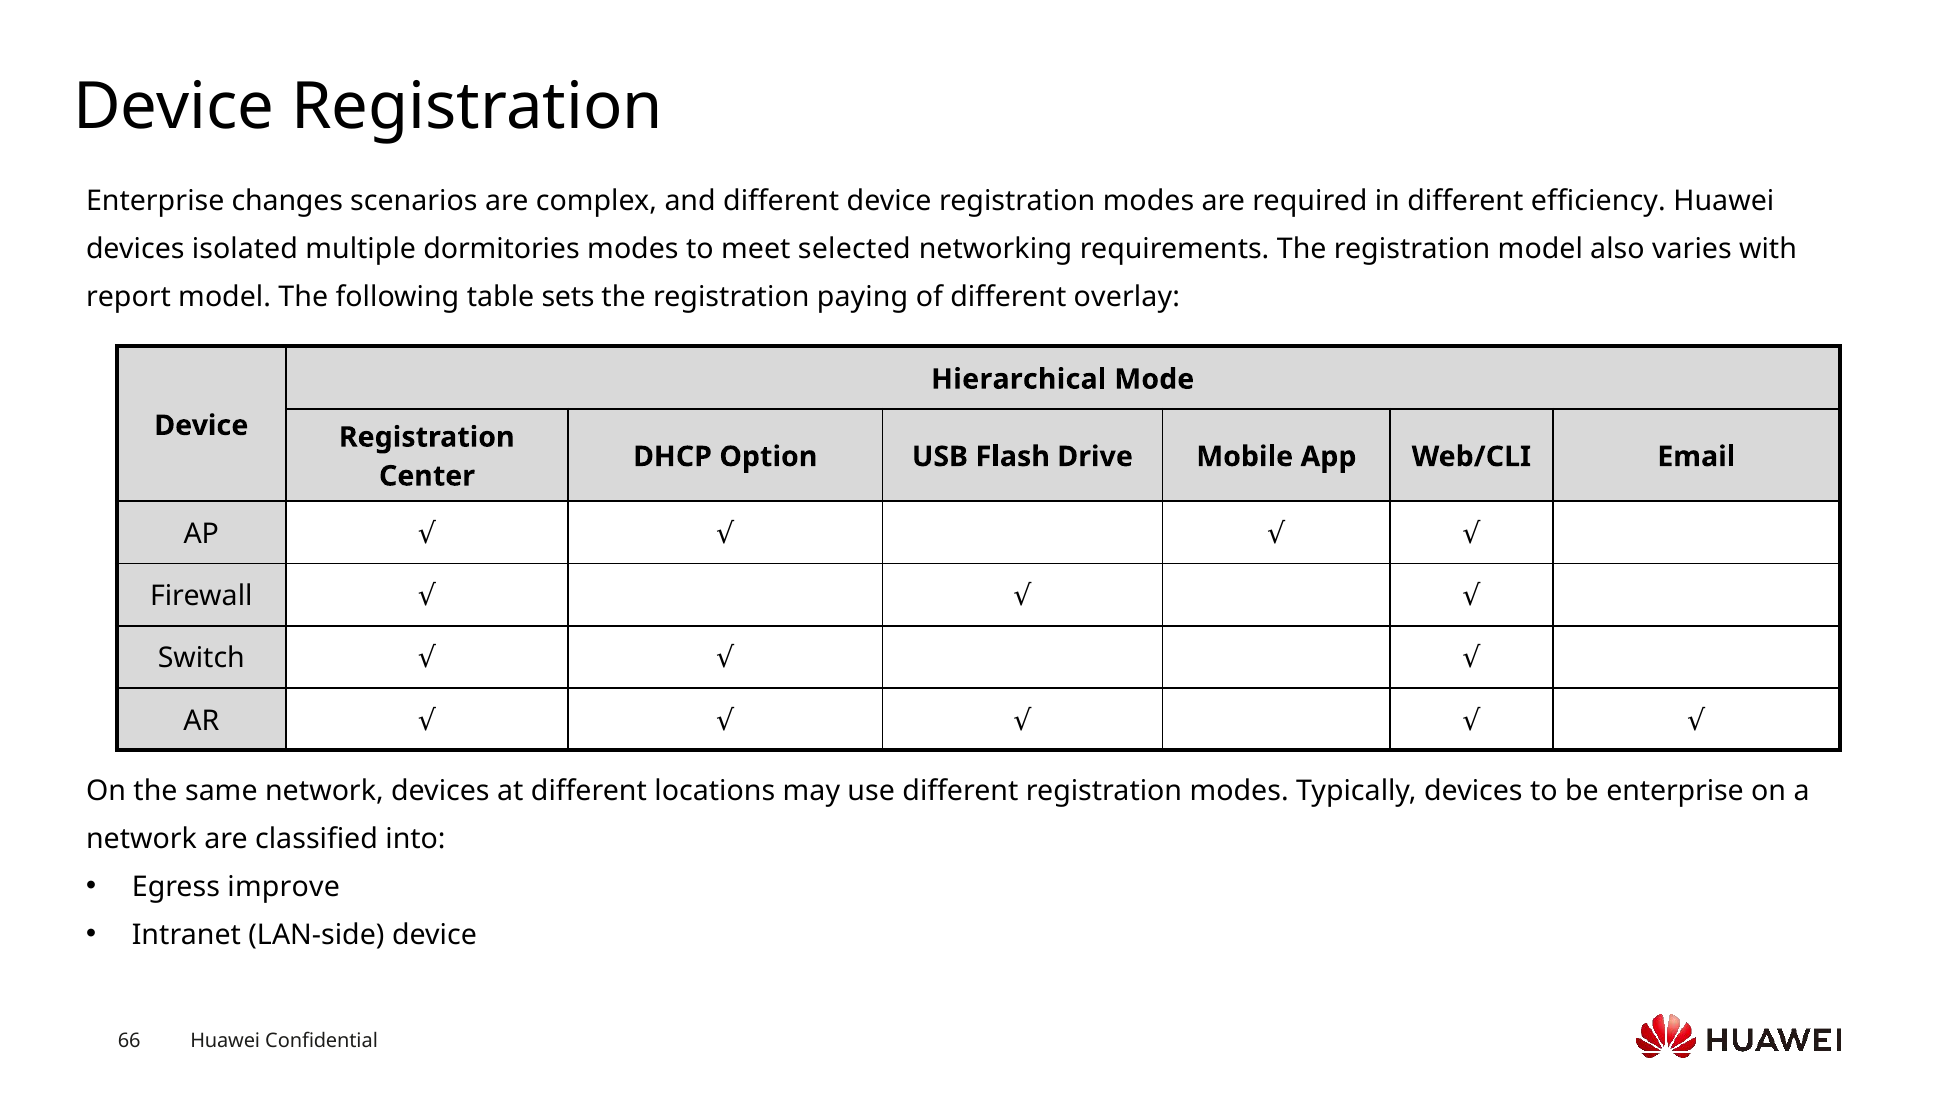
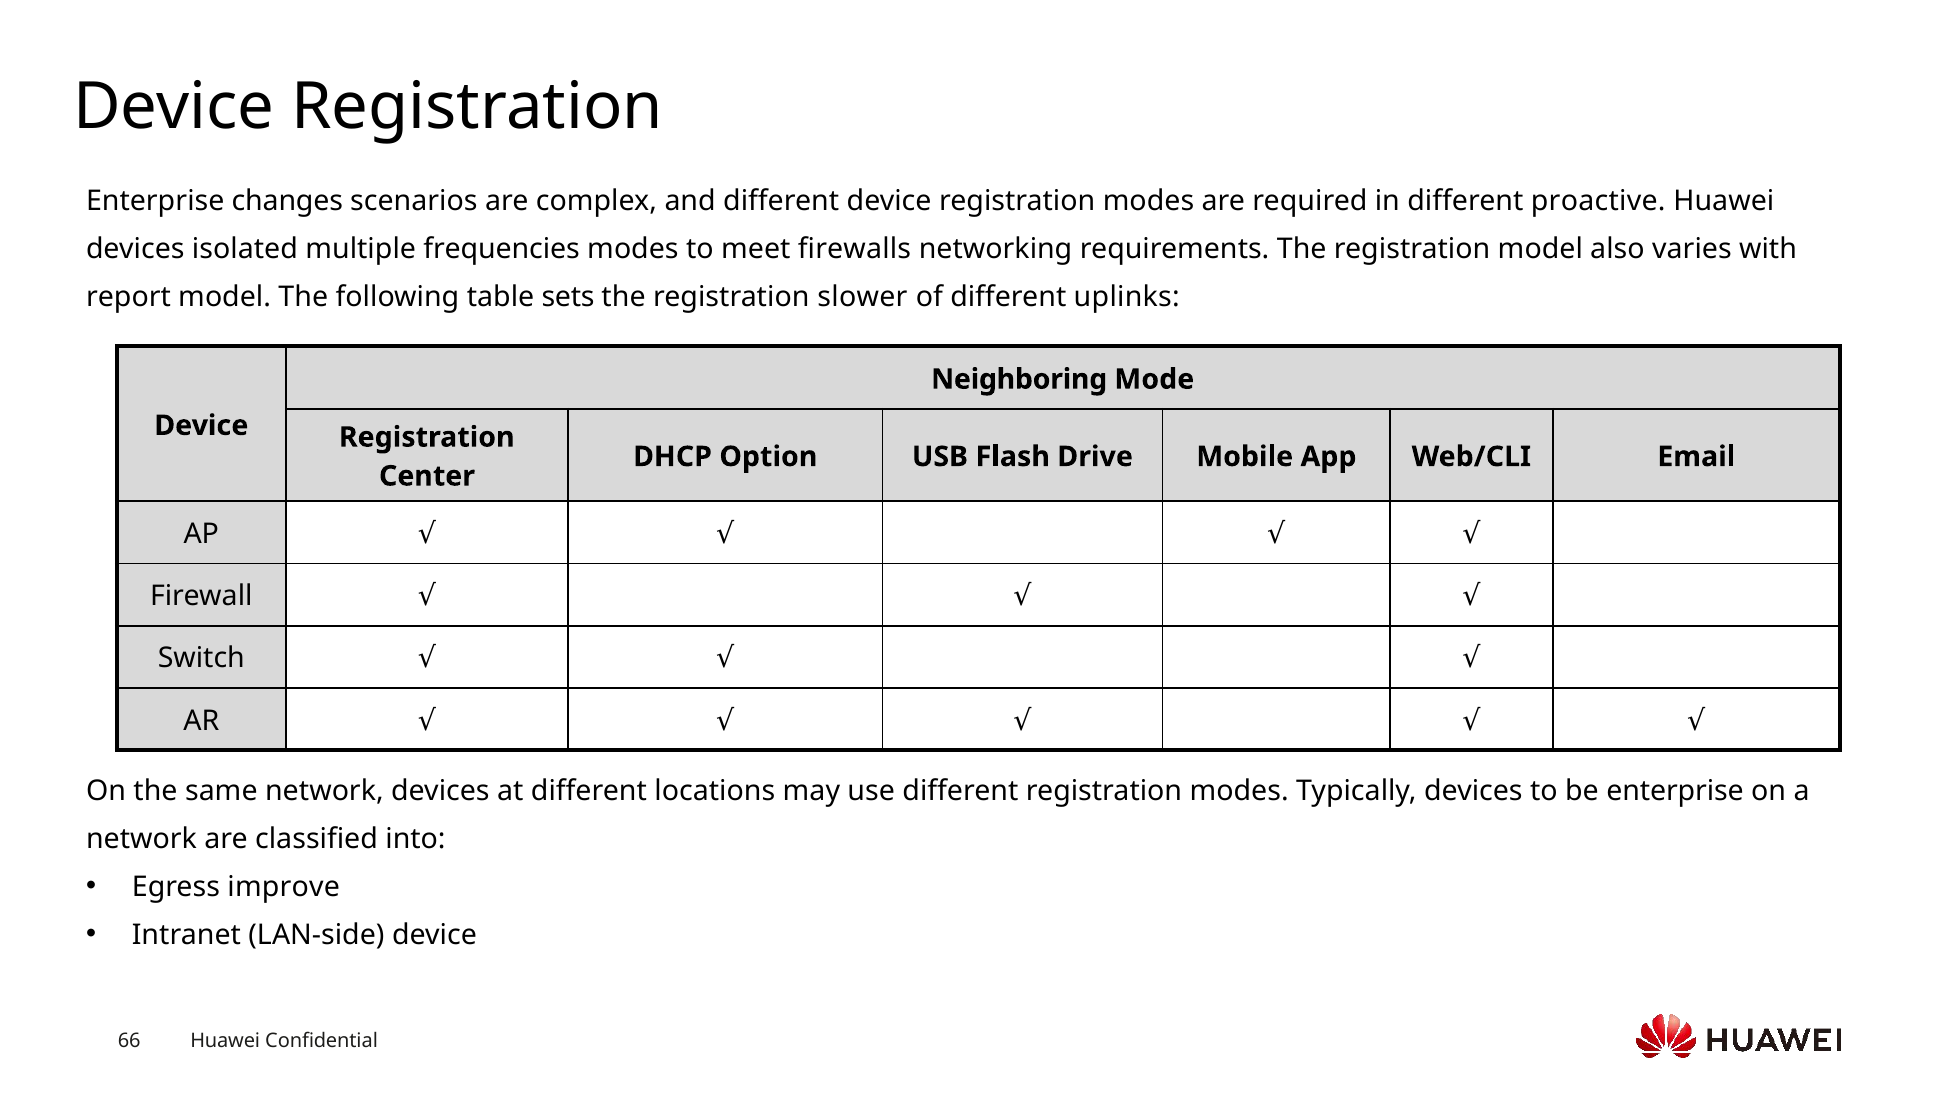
efficiency: efficiency -> proactive
dormitories: dormitories -> frequencies
selected: selected -> firewalls
paying: paying -> slower
overlay: overlay -> uplinks
Hierarchical: Hierarchical -> Neighboring
